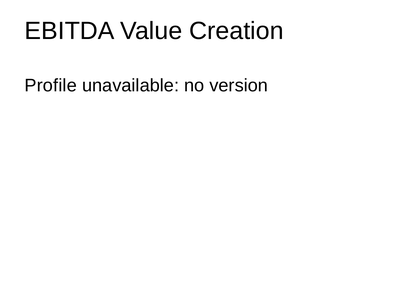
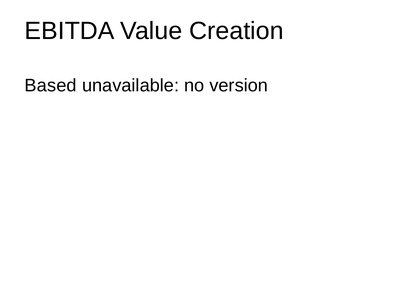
Profile: Profile -> Based
